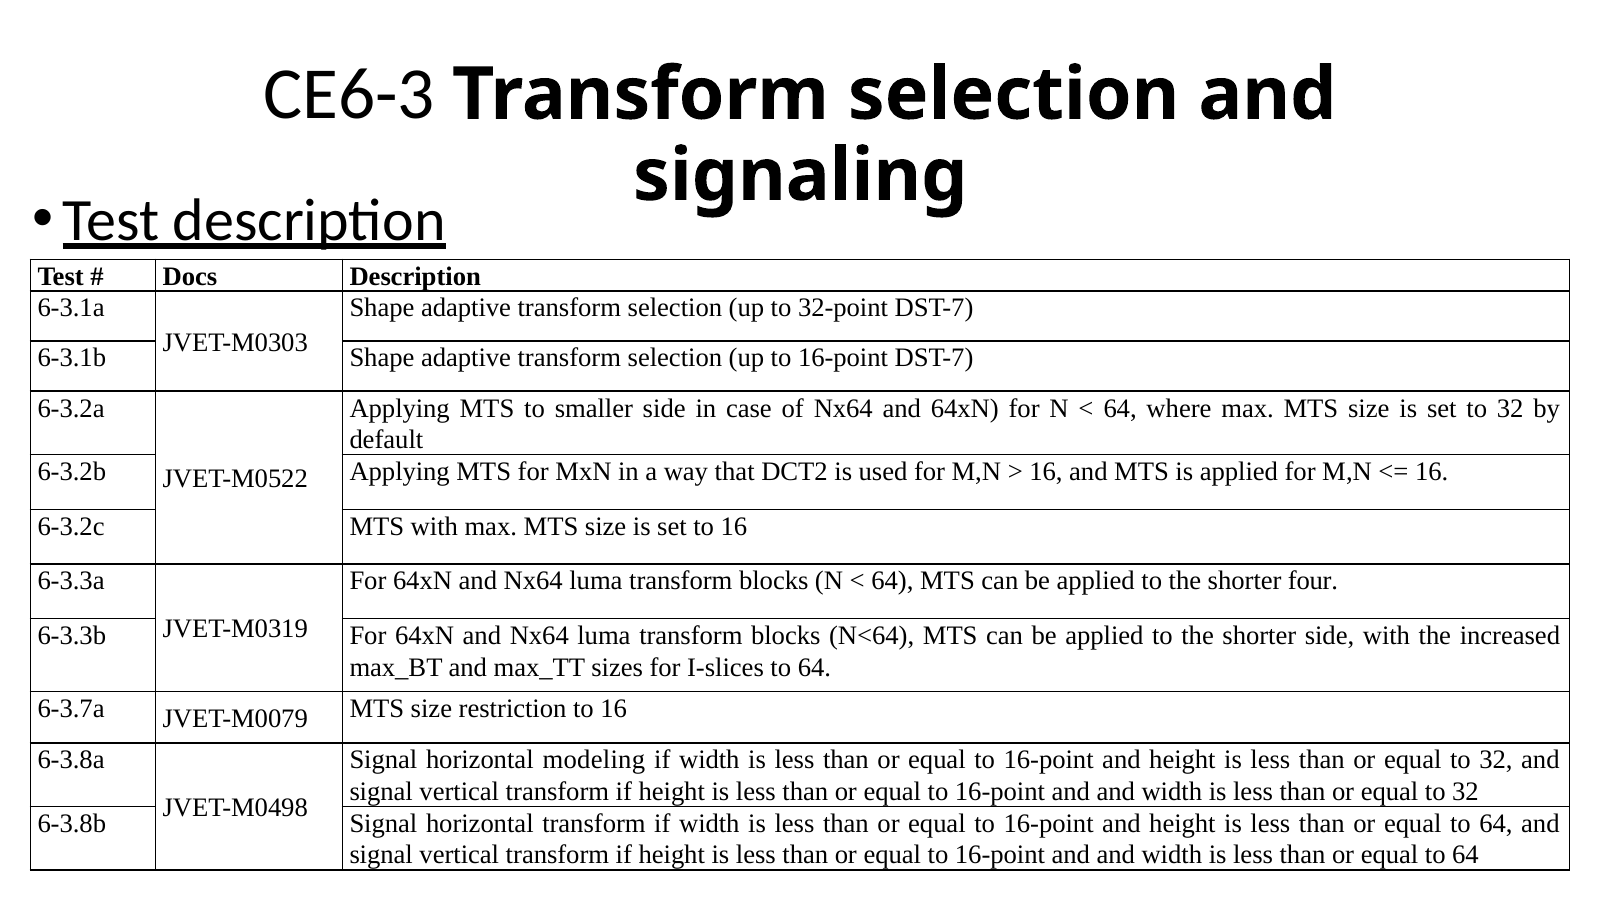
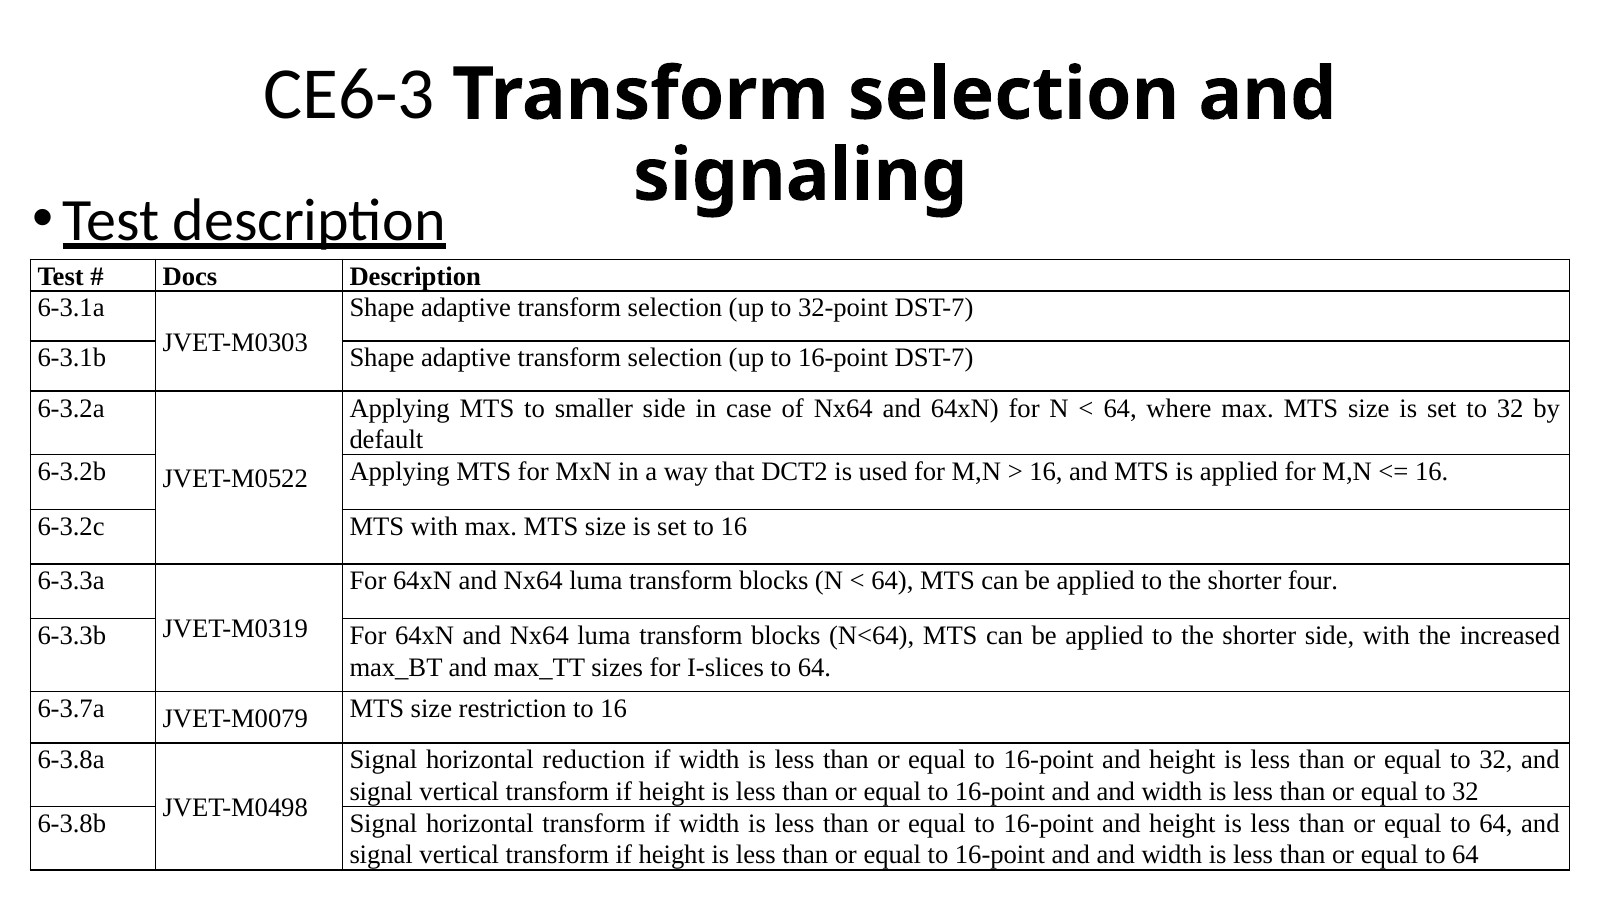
modeling: modeling -> reduction
